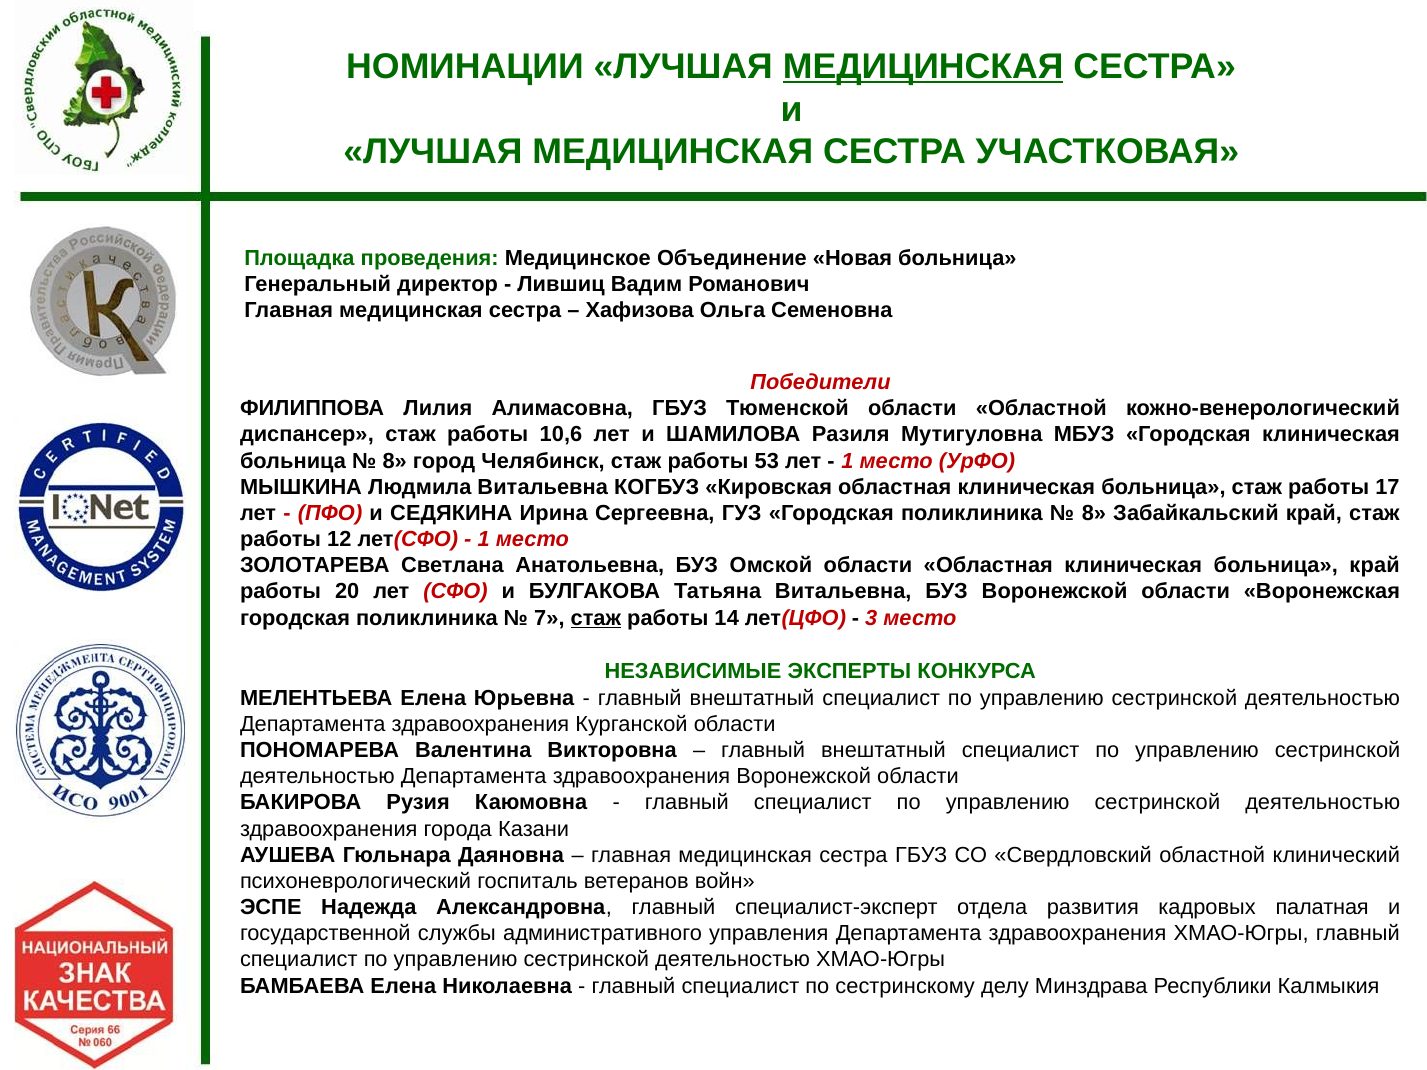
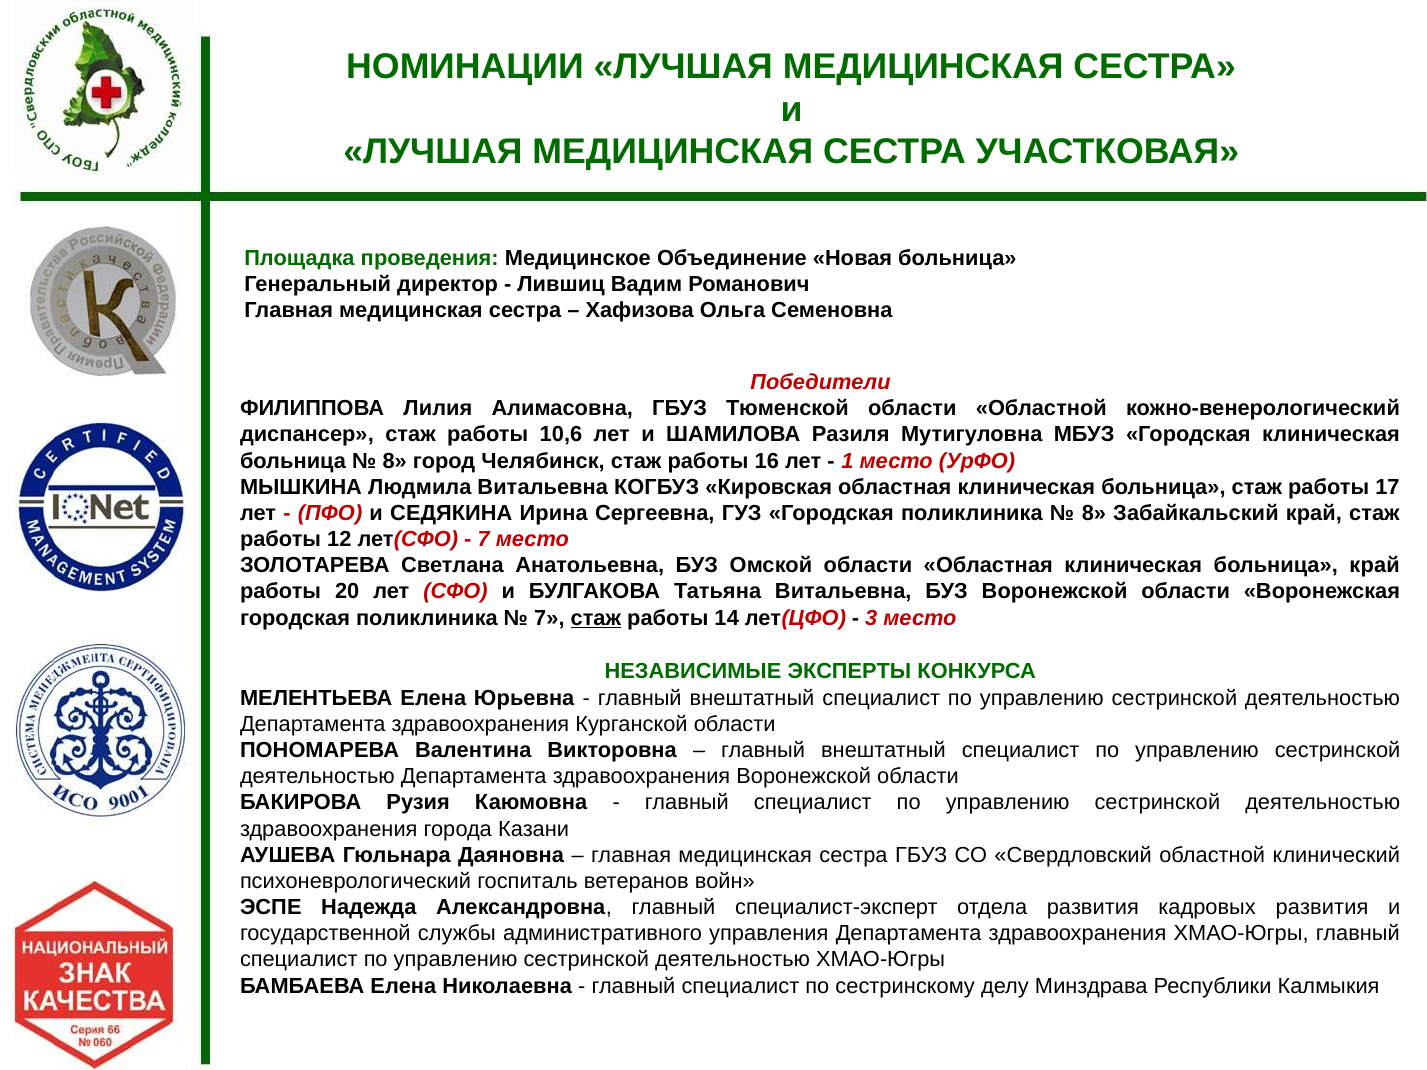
МЕДИЦИНСКАЯ at (923, 67) underline: present -> none
53: 53 -> 16
1 at (484, 540): 1 -> 7
кадровых палатная: палатная -> развития
